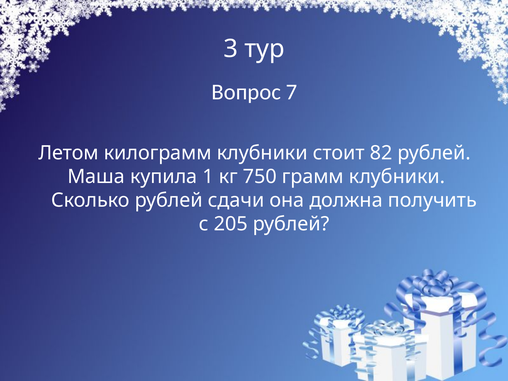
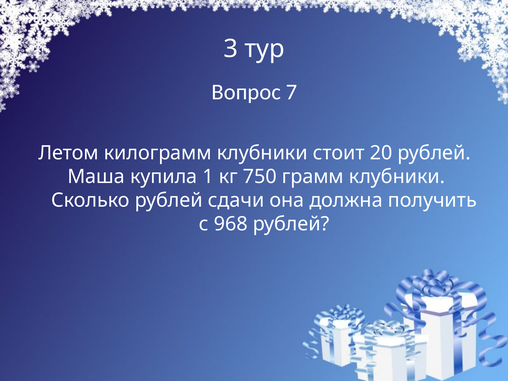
82: 82 -> 20
205: 205 -> 968
